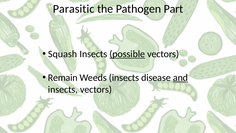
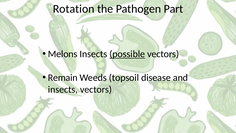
Parasitic: Parasitic -> Rotation
Squash: Squash -> Melons
Weeds insects: insects -> topsoil
and underline: present -> none
